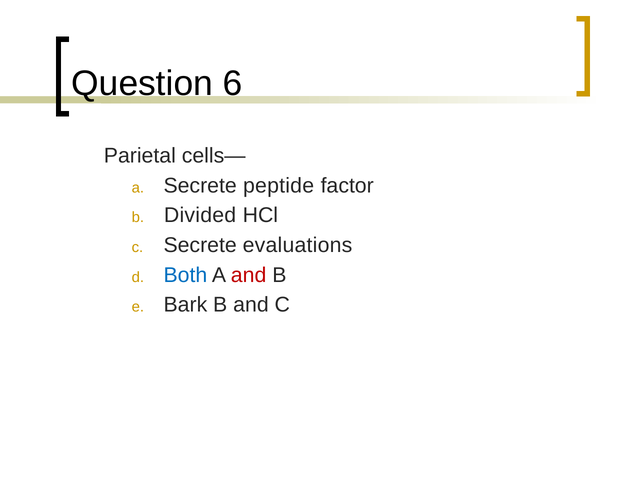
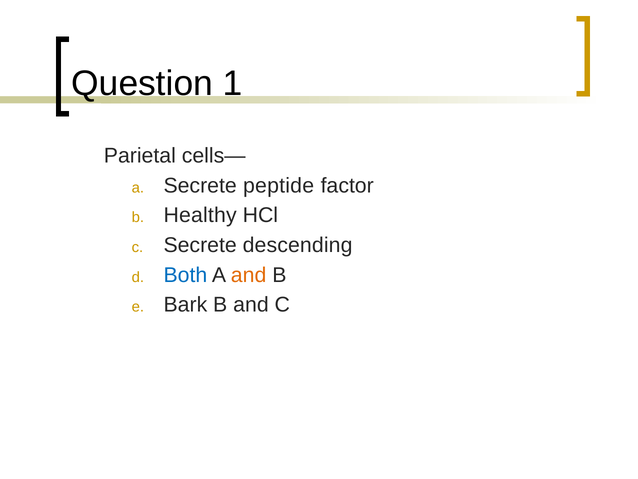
6: 6 -> 1
Divided: Divided -> Healthy
evaluations: evaluations -> descending
and at (249, 275) colour: red -> orange
